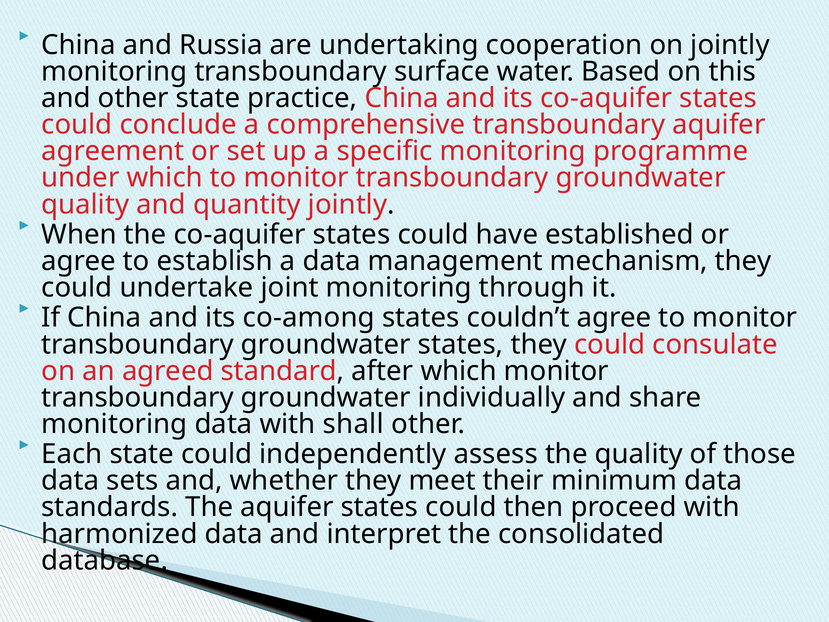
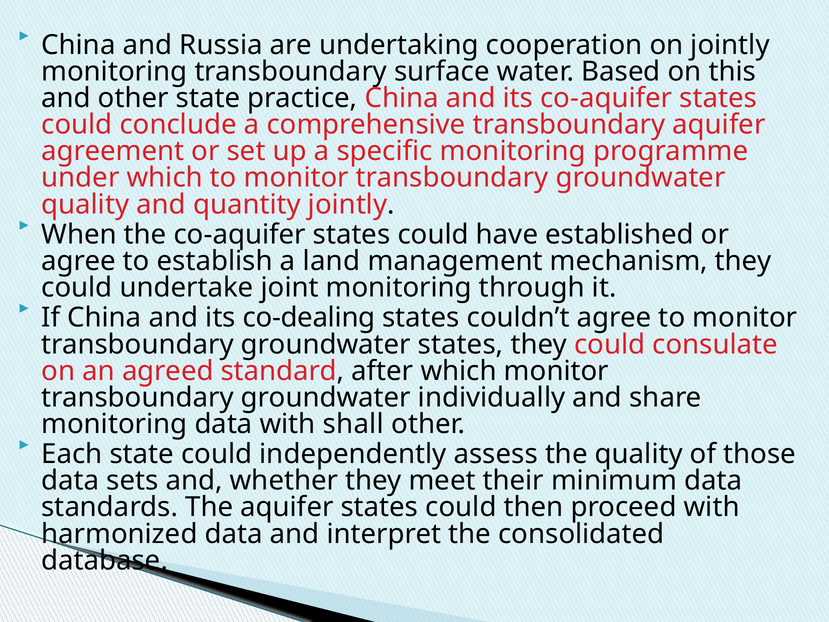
a data: data -> land
co-among: co-among -> co-dealing
